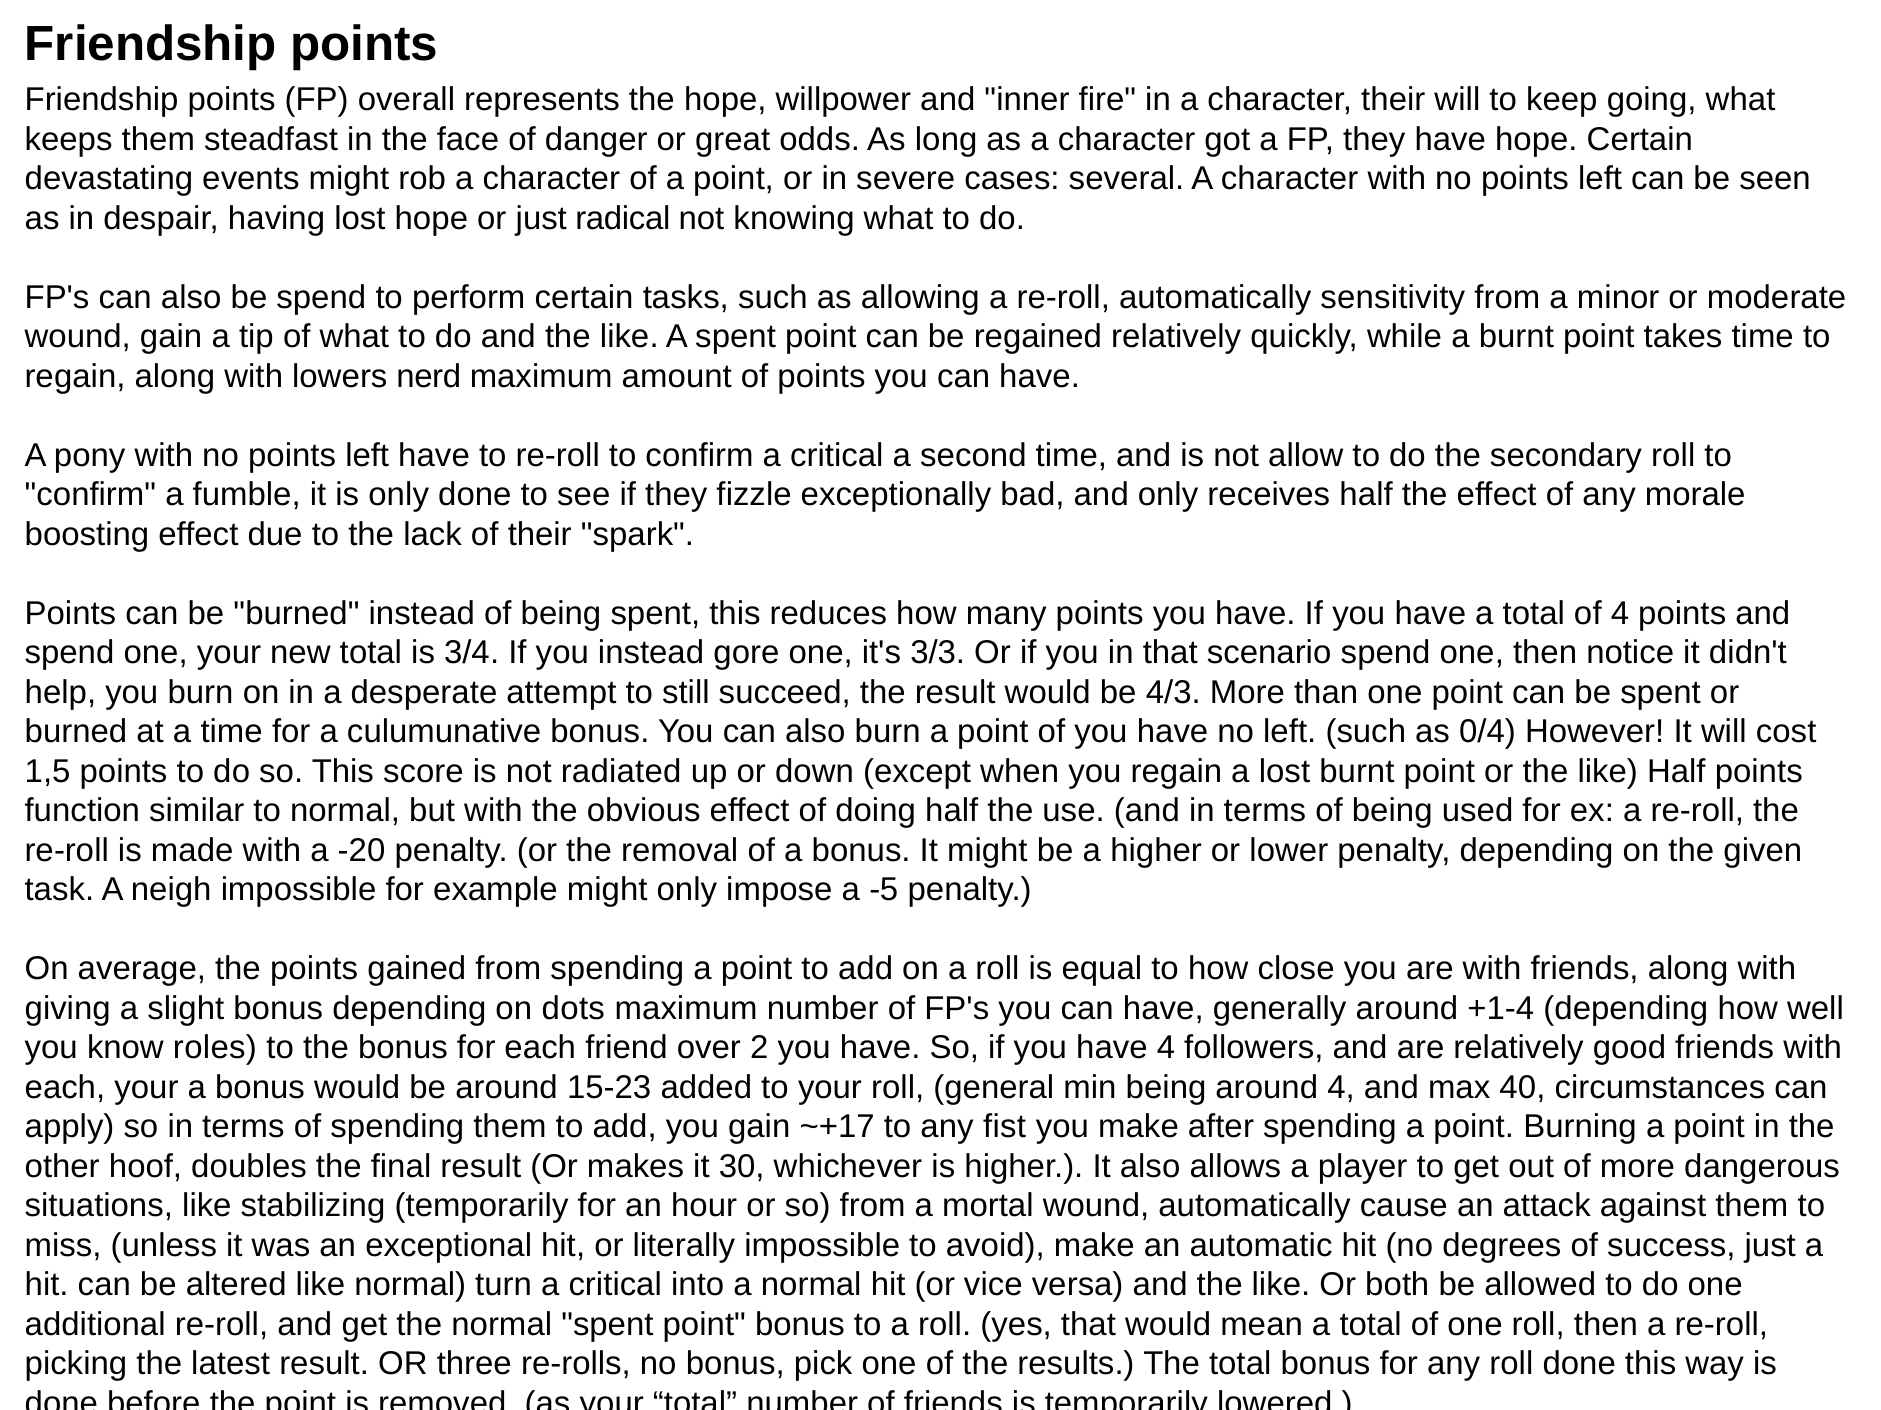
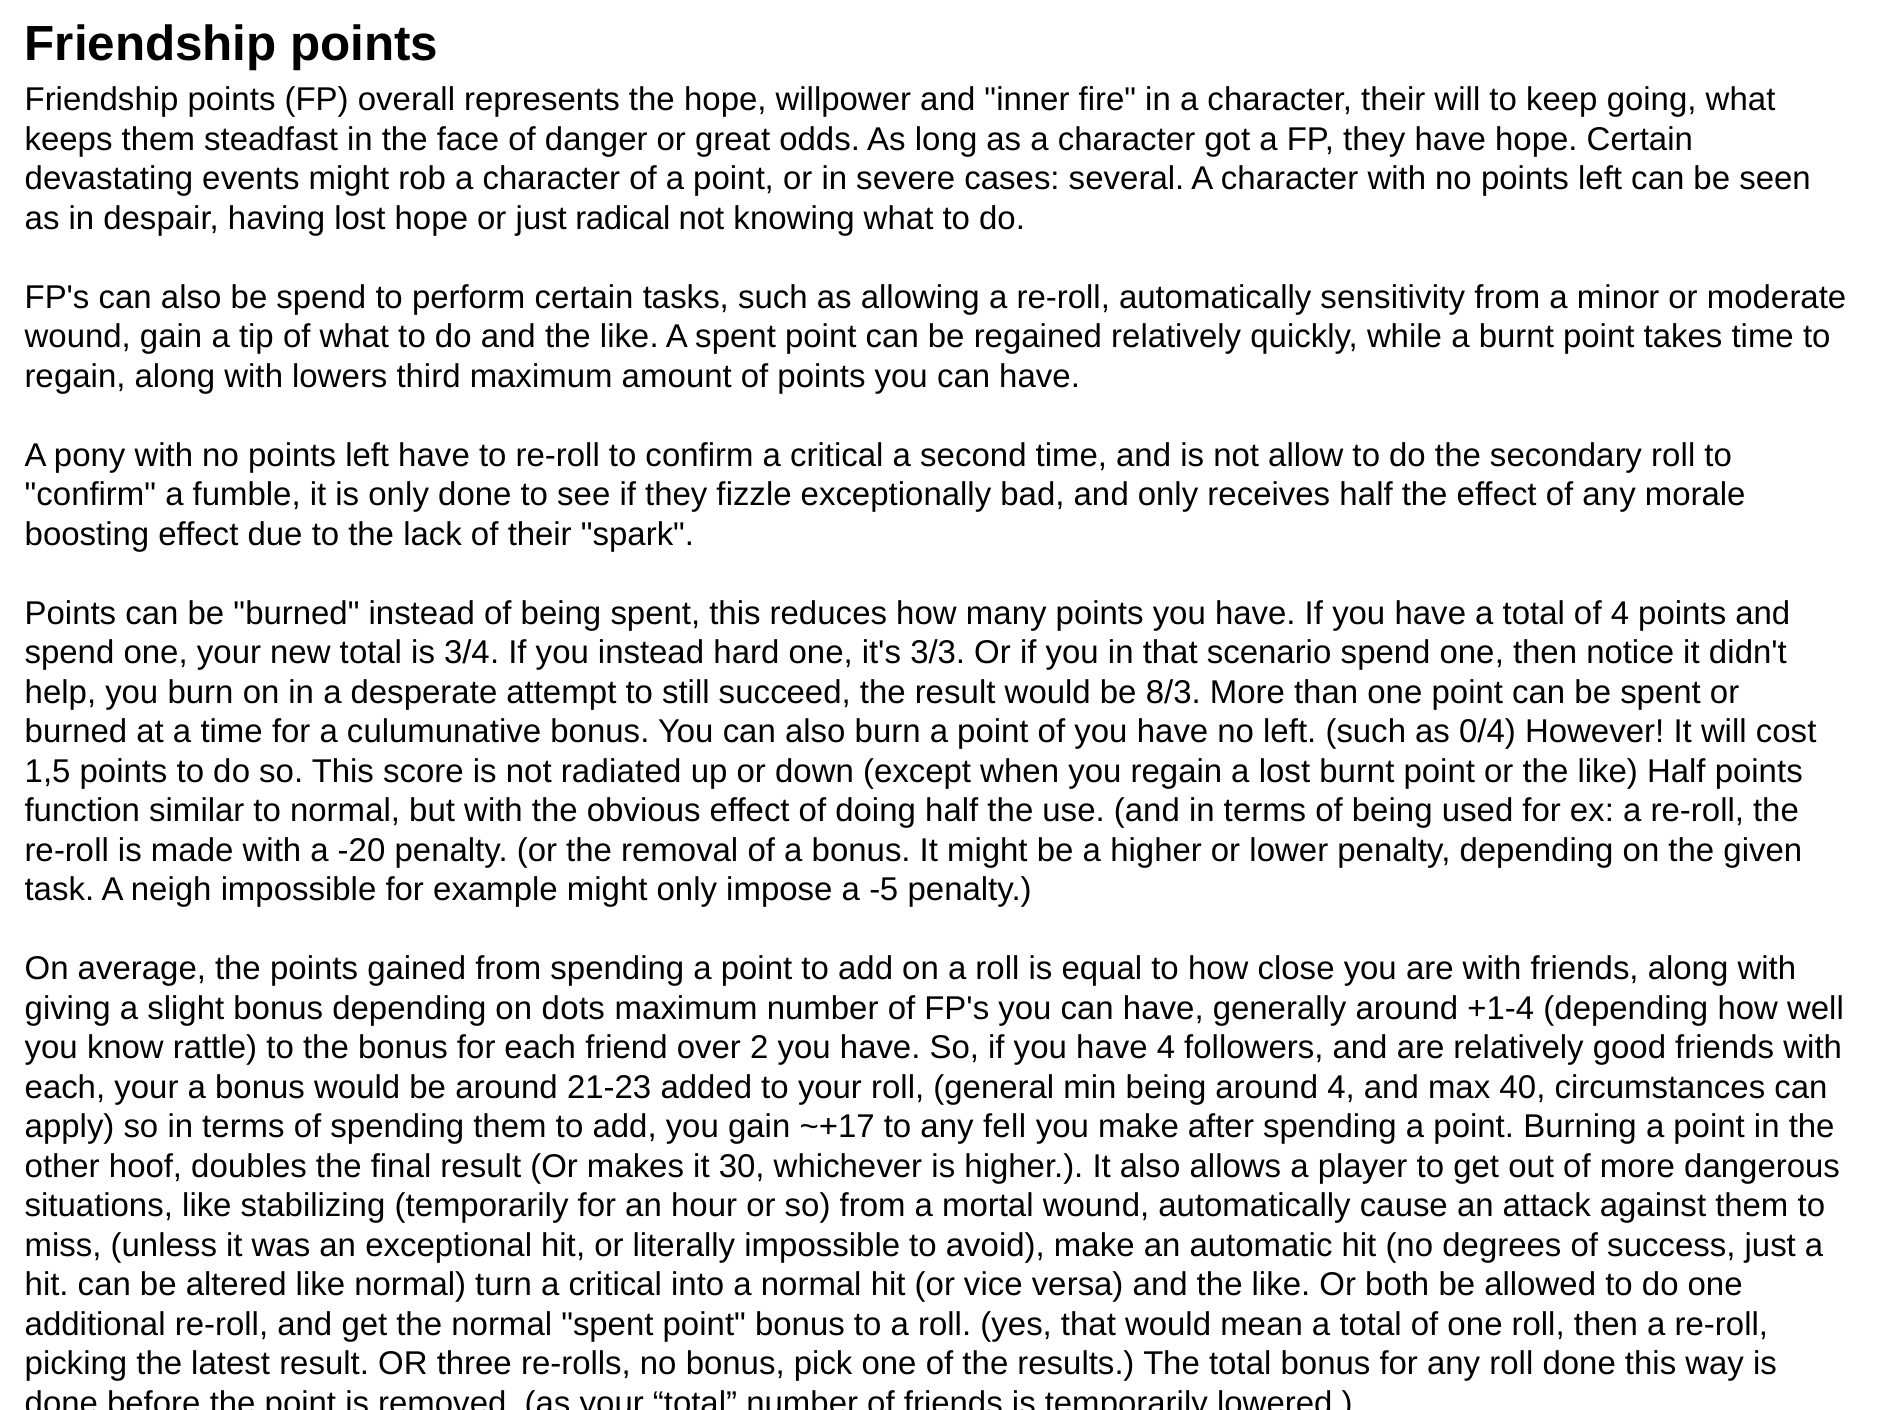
nerd: nerd -> third
gore: gore -> hard
4/3: 4/3 -> 8/3
roles: roles -> rattle
15-23: 15-23 -> 21-23
fist: fist -> fell
